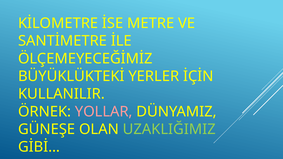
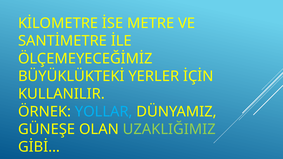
YOLLAR colour: pink -> light blue
